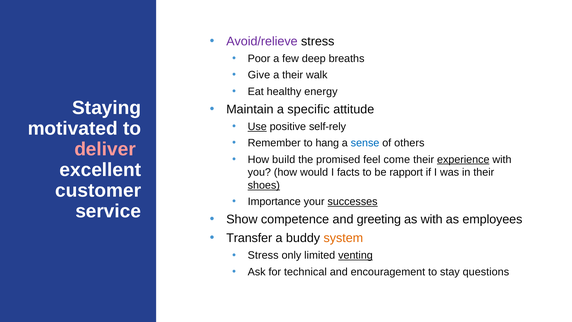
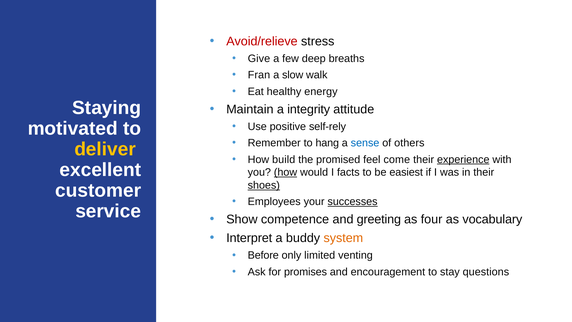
Avoid/relieve colour: purple -> red
Poor: Poor -> Give
Give: Give -> Fran
a their: their -> slow
specific: specific -> integrity
Use underline: present -> none
deliver colour: pink -> yellow
how at (285, 172) underline: none -> present
rapport: rapport -> easiest
Importance: Importance -> Employees
as with: with -> four
employees: employees -> vocabulary
Transfer: Transfer -> Interpret
Stress at (263, 255): Stress -> Before
venting underline: present -> none
technical: technical -> promises
